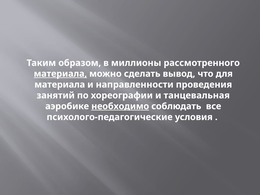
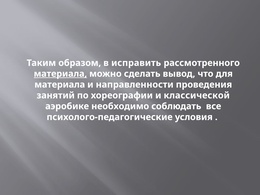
миллионы: миллионы -> исправить
танцевальная: танцевальная -> классической
необходимо underline: present -> none
